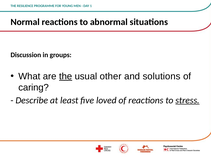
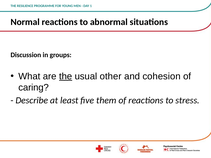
solutions: solutions -> cohesion
loved: loved -> them
stress underline: present -> none
